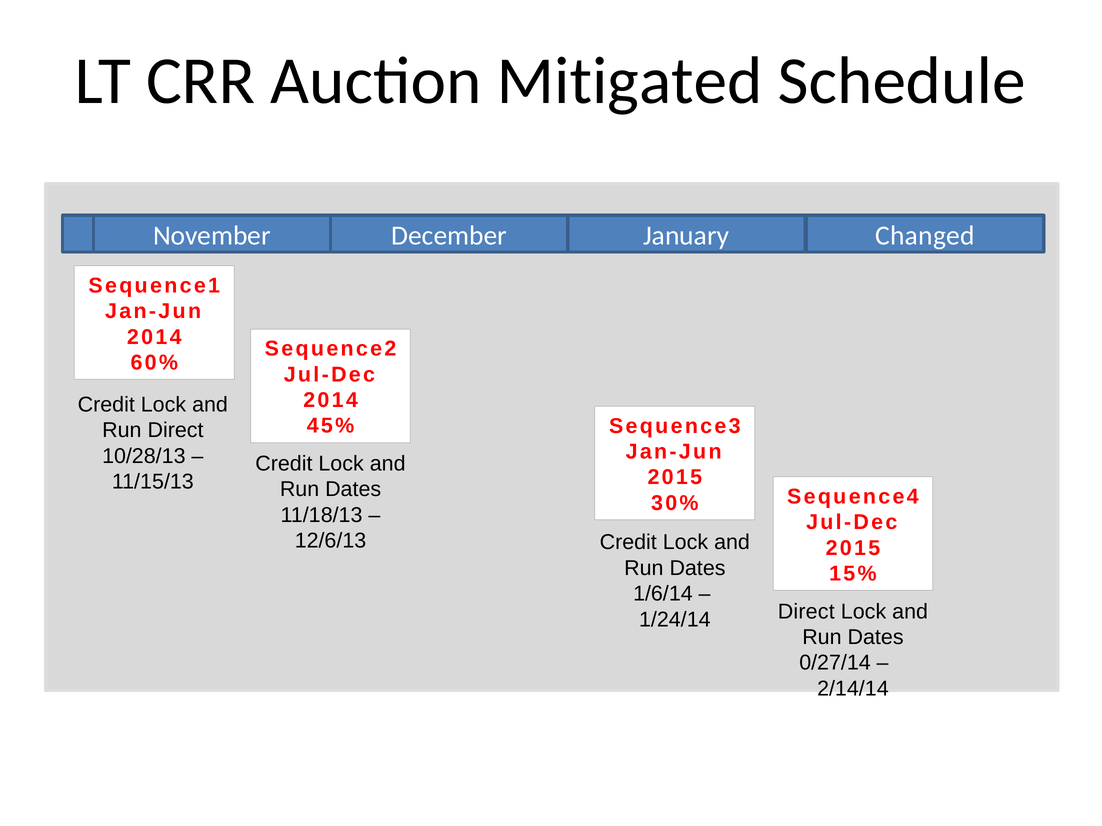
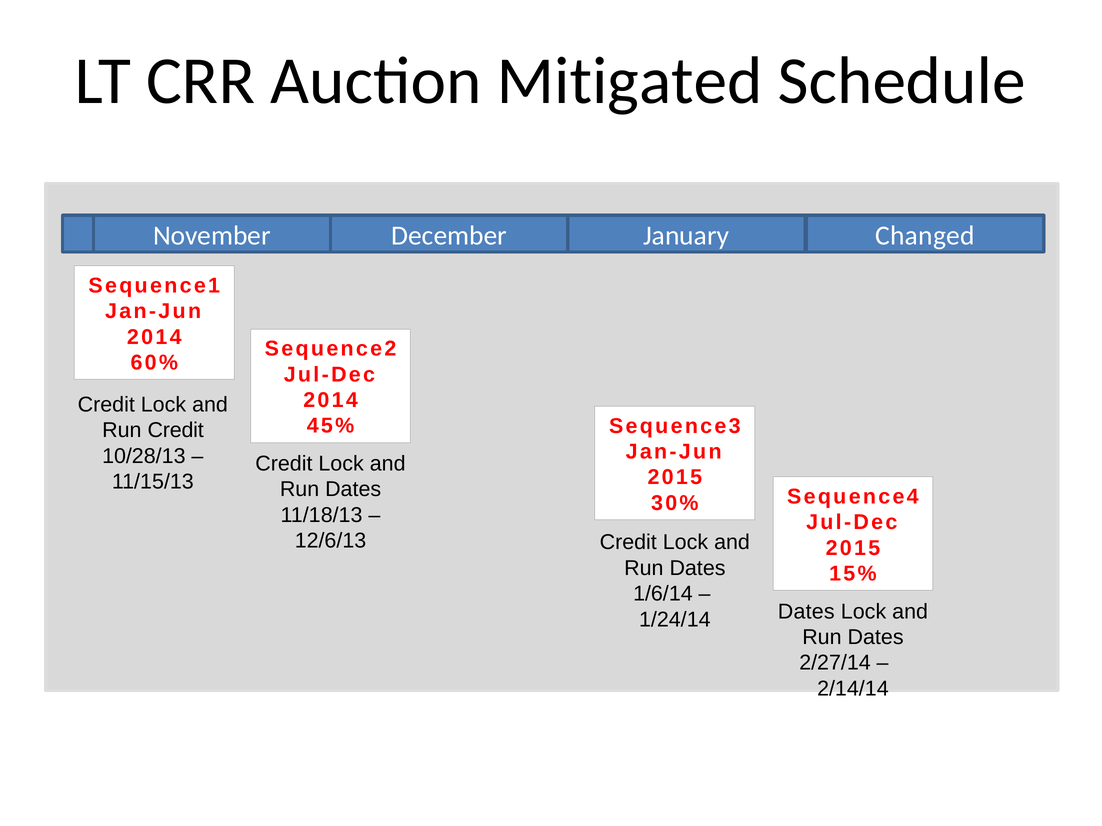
Run Direct: Direct -> Credit
1/24/14 Direct: Direct -> Dates
0/27/14: 0/27/14 -> 2/27/14
